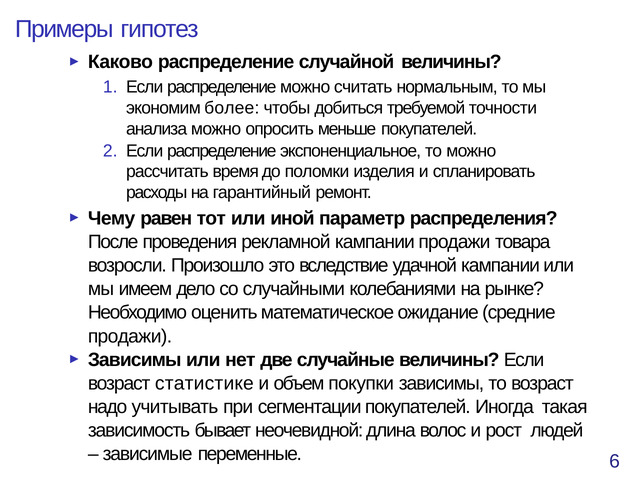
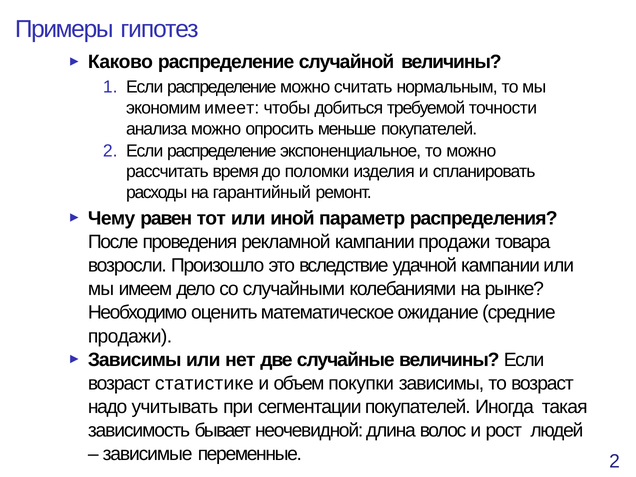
более: более -> имеет
переменные 6: 6 -> 2
